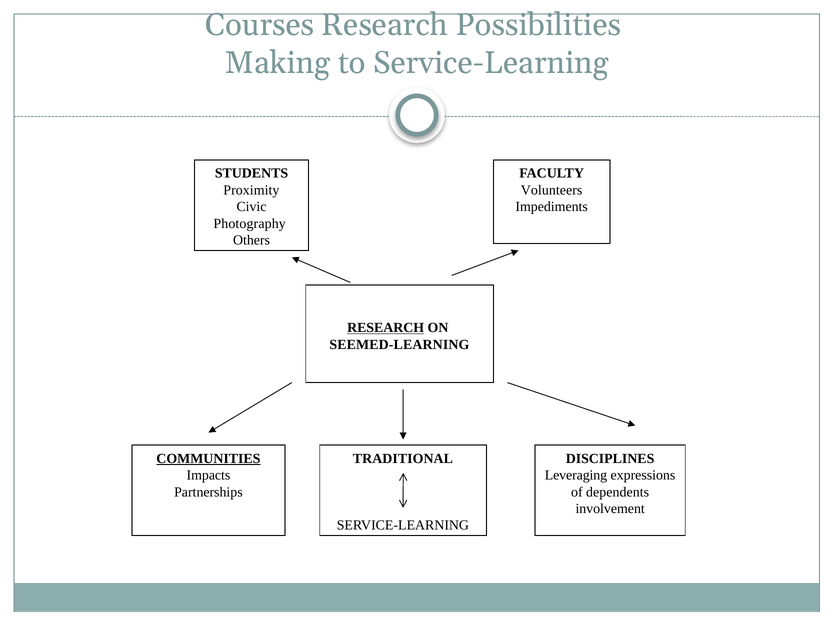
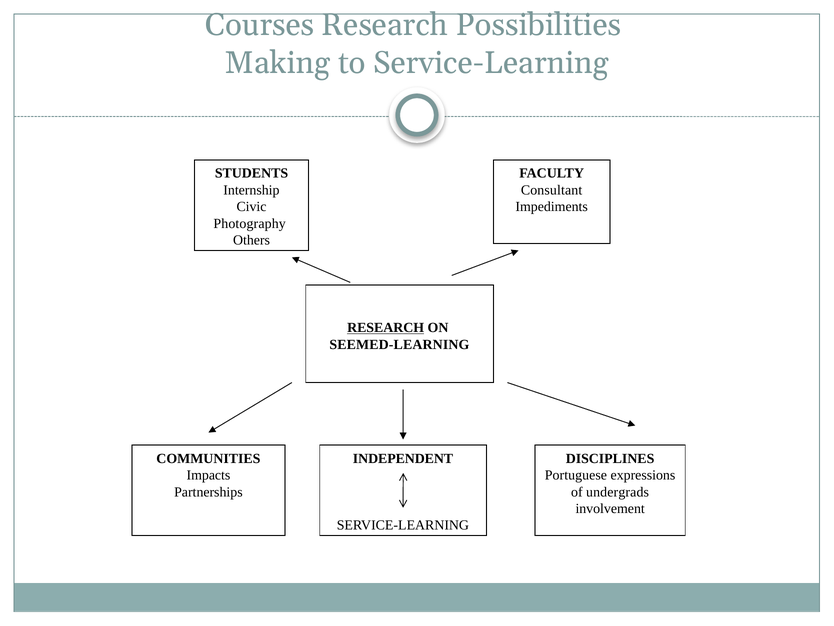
Proximity: Proximity -> Internship
Volunteers: Volunteers -> Consultant
COMMUNITIES underline: present -> none
TRADITIONAL: TRADITIONAL -> INDEPENDENT
Leveraging: Leveraging -> Portuguese
dependents: dependents -> undergrads
